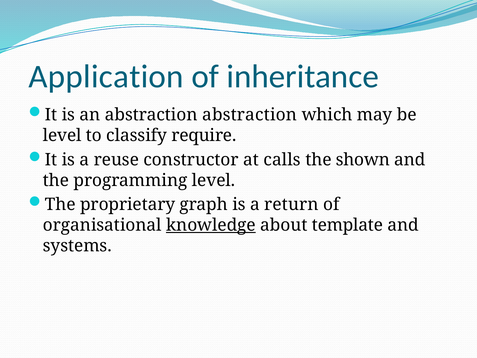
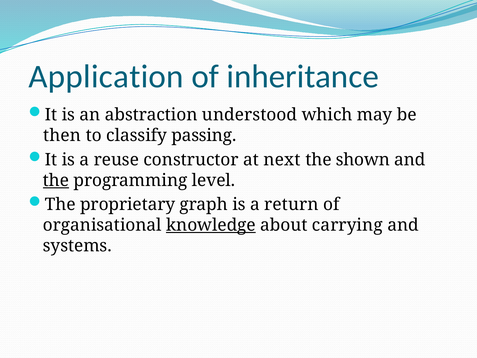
abstraction abstraction: abstraction -> understood
level at (62, 135): level -> then
require: require -> passing
calls: calls -> next
the at (56, 180) underline: none -> present
template: template -> carrying
